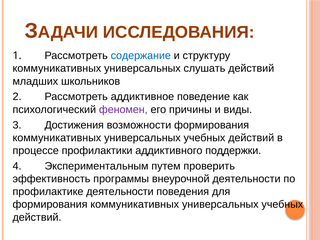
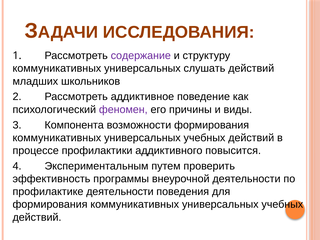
содержание colour: blue -> purple
Достижения: Достижения -> Компонента
поддержки: поддержки -> повысится
